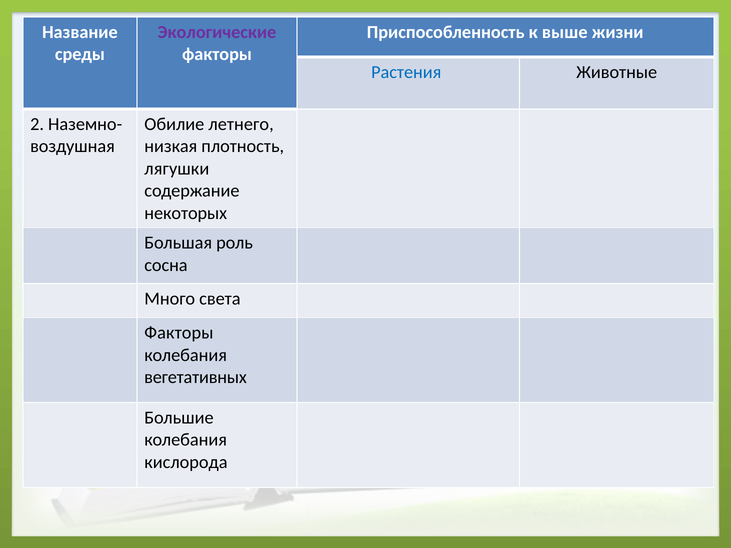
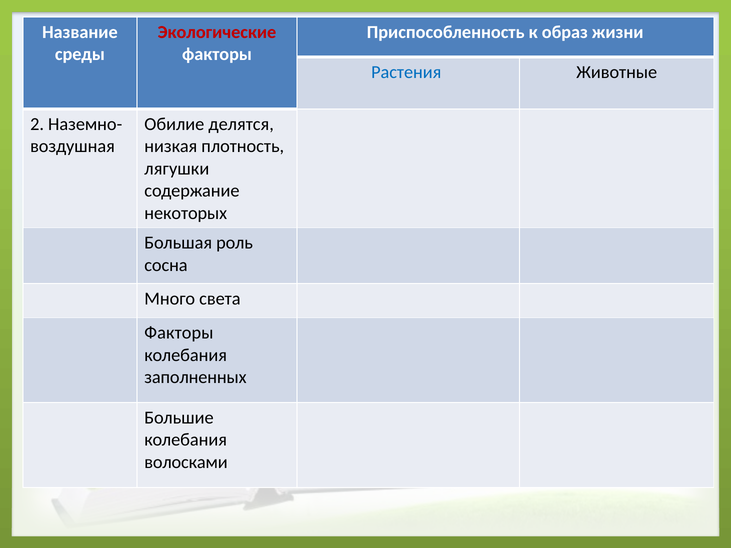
Экологические colour: purple -> red
выше: выше -> образ
летнего: летнего -> делятся
вегетативных: вегетативных -> заполненных
кислорода: кислорода -> волосками
